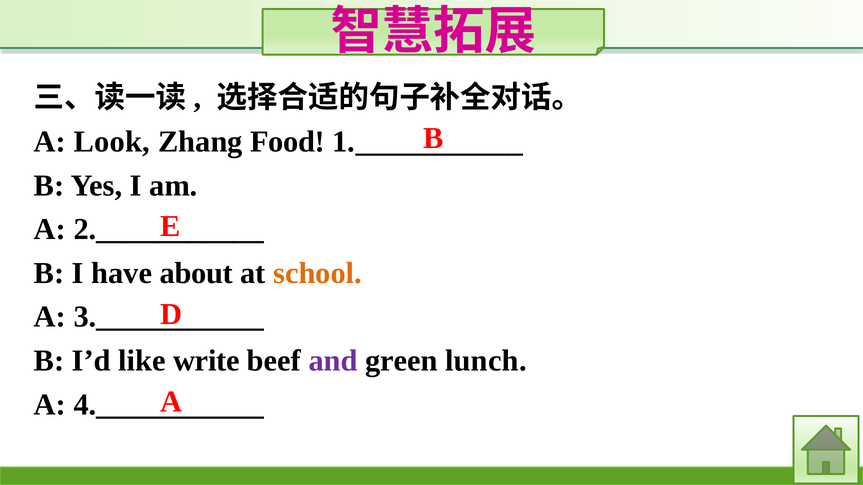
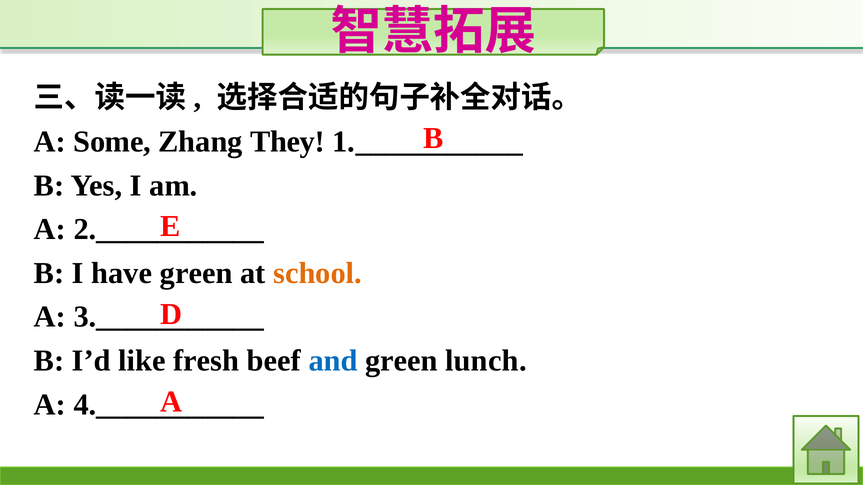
Look: Look -> Some
Food: Food -> They
have about: about -> green
write: write -> fresh
and colour: purple -> blue
